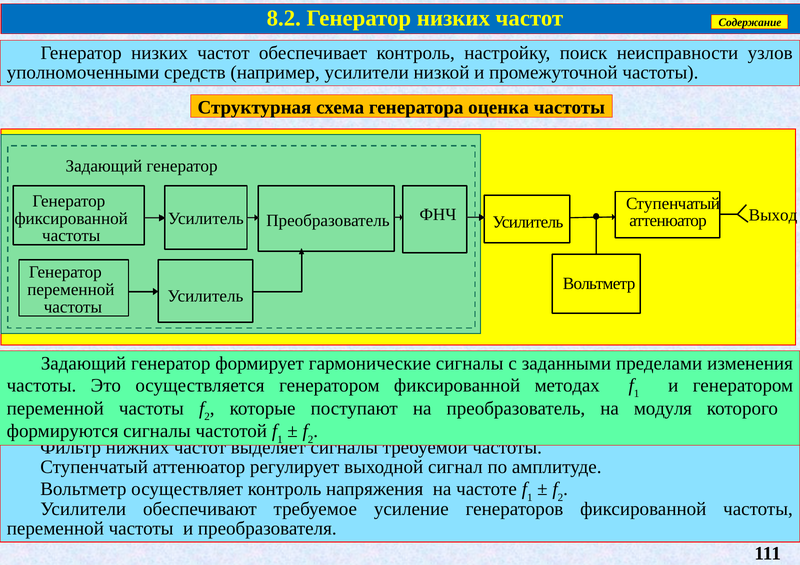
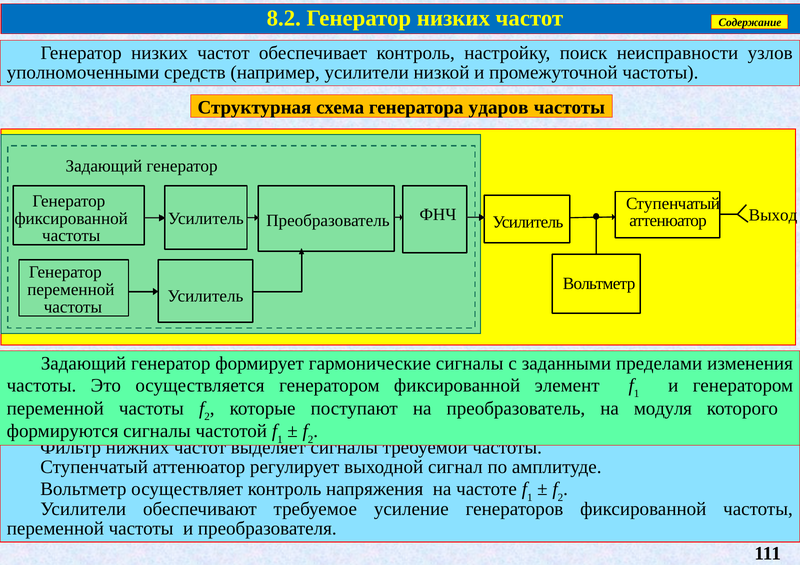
оценка: оценка -> ударов
методах: методах -> элемент
